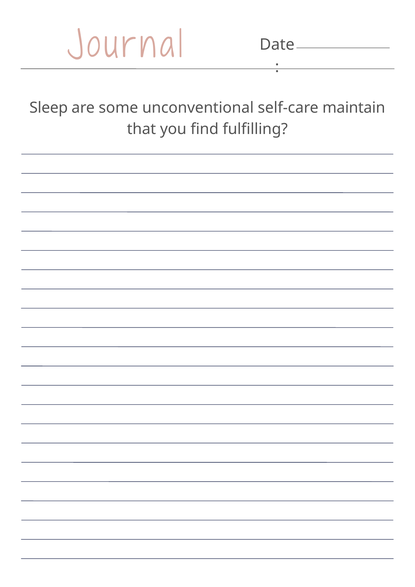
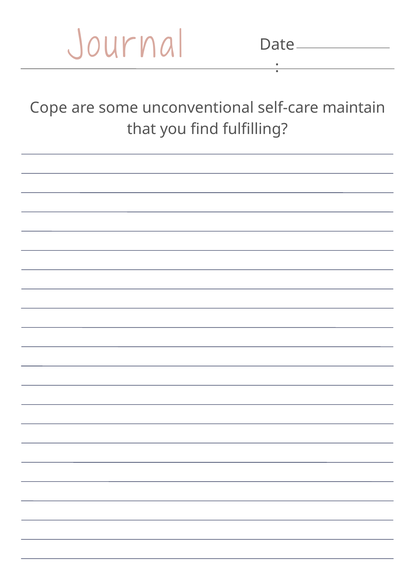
Sleep: Sleep -> Cope
